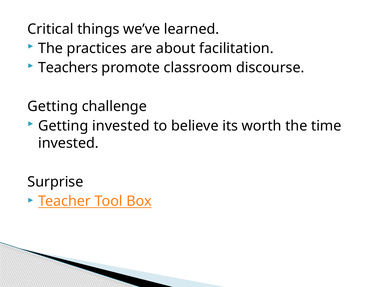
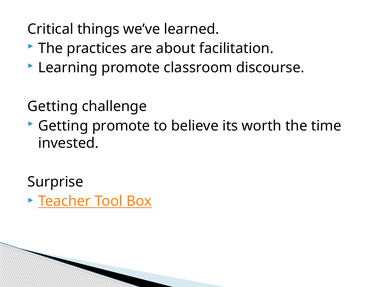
Teachers: Teachers -> Learning
Getting invested: invested -> promote
